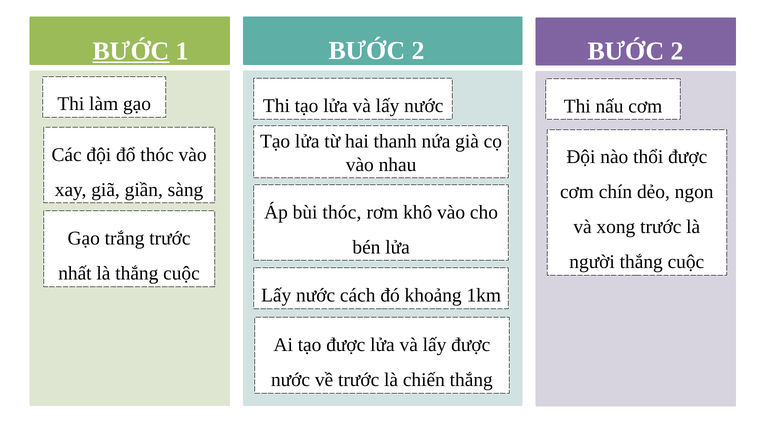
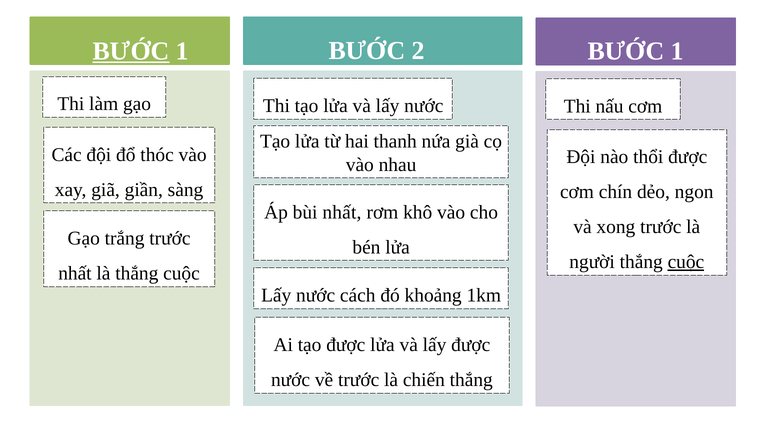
2 BƯỚC 2: 2 -> 1
bùi thóc: thóc -> nhất
cuộc at (686, 262) underline: none -> present
